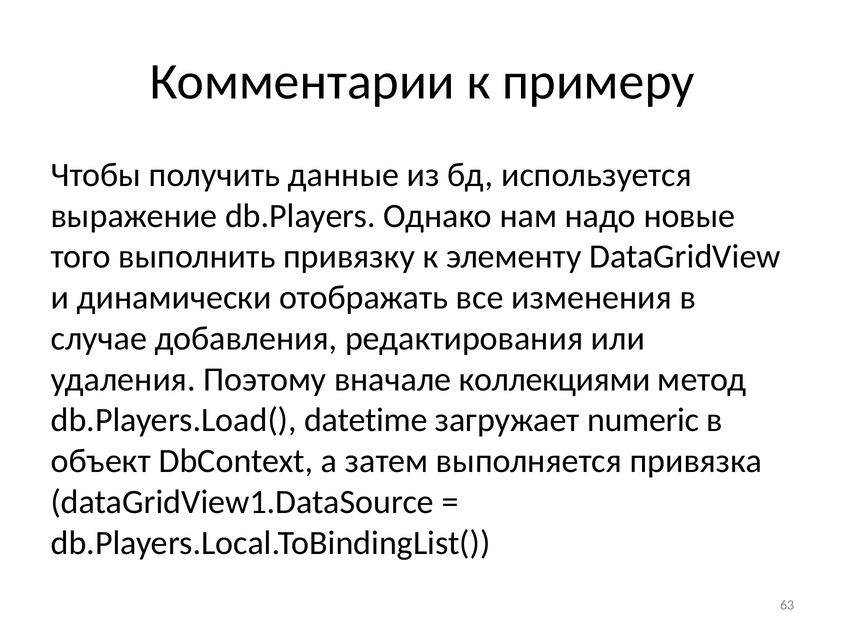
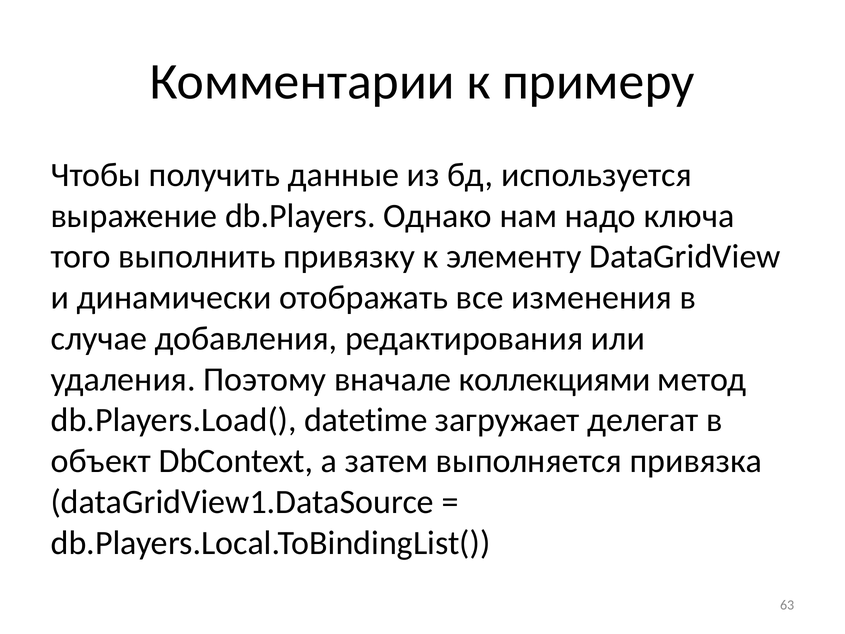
новые: новые -> ключа
numeric: numeric -> делегат
